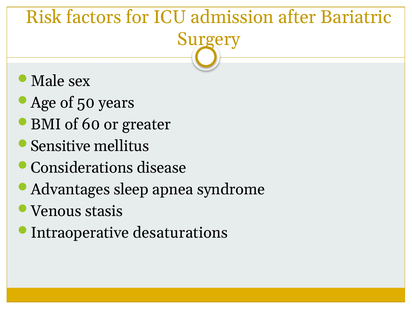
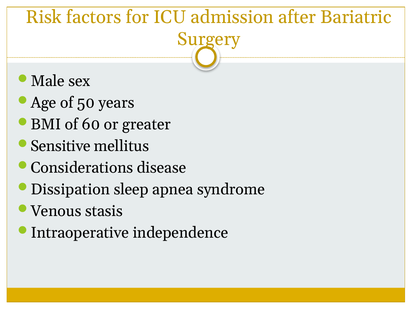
Advantages: Advantages -> Dissipation
desaturations: desaturations -> independence
